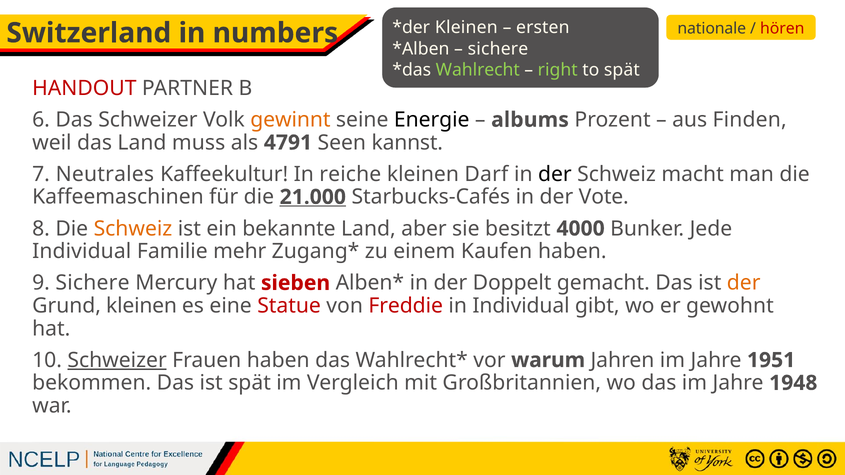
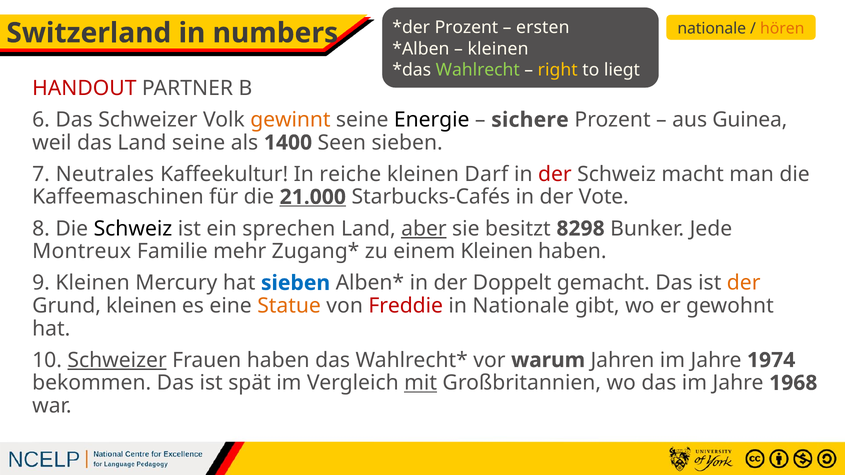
Kleinen at (466, 28): Kleinen -> Prozent
hören colour: red -> orange
sichere at (498, 49): sichere -> kleinen
right colour: light green -> yellow
to spät: spät -> liegt
albums: albums -> sichere
Finden: Finden -> Guinea
Land muss: muss -> seine
4791: 4791 -> 1400
Seen kannst: kannst -> sieben
der at (555, 174) colour: black -> red
Schweiz at (133, 229) colour: orange -> black
bekannte: bekannte -> sprechen
aber underline: none -> present
4000: 4000 -> 8298
Individual at (82, 252): Individual -> Montreux
einem Kaufen: Kaufen -> Kleinen
9 Sichere: Sichere -> Kleinen
sieben at (296, 283) colour: red -> blue
Statue colour: red -> orange
in Individual: Individual -> Nationale
1951: 1951 -> 1974
mit underline: none -> present
1948: 1948 -> 1968
